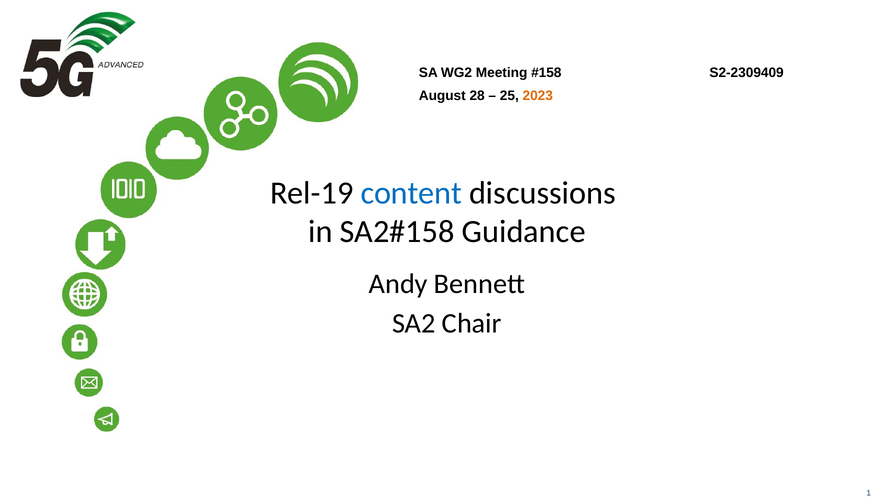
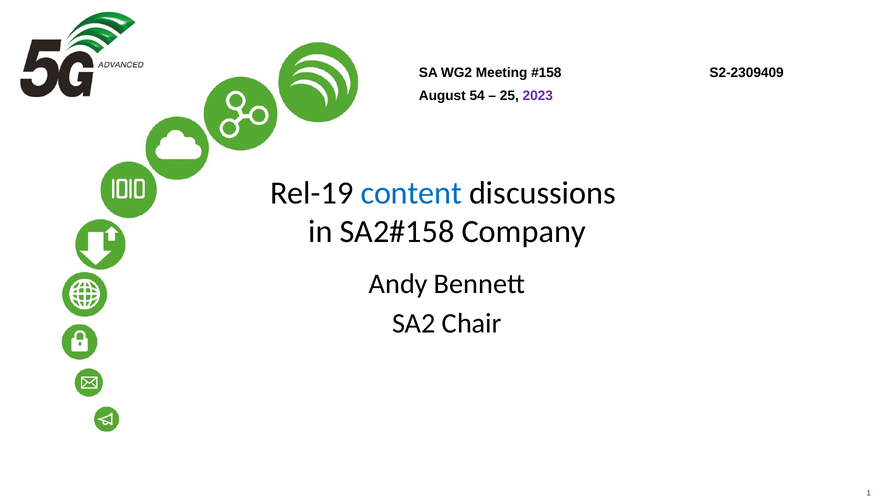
28: 28 -> 54
2023 colour: orange -> purple
Guidance: Guidance -> Company
